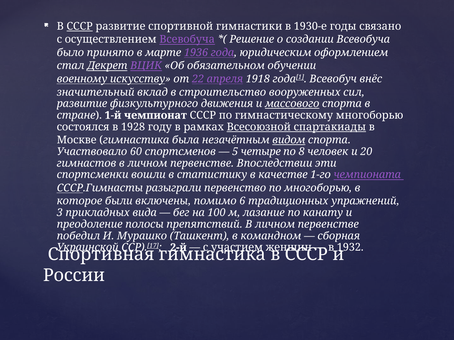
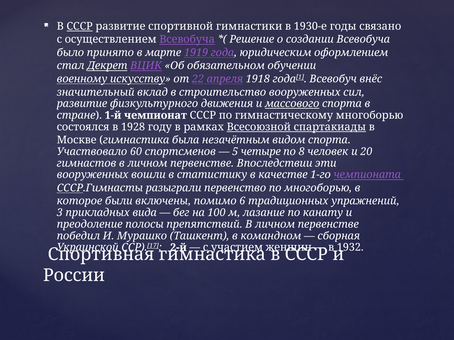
1936: 1936 -> 1919
видом underline: present -> none
спортсменки at (93, 175): спортсменки -> вооруженных
